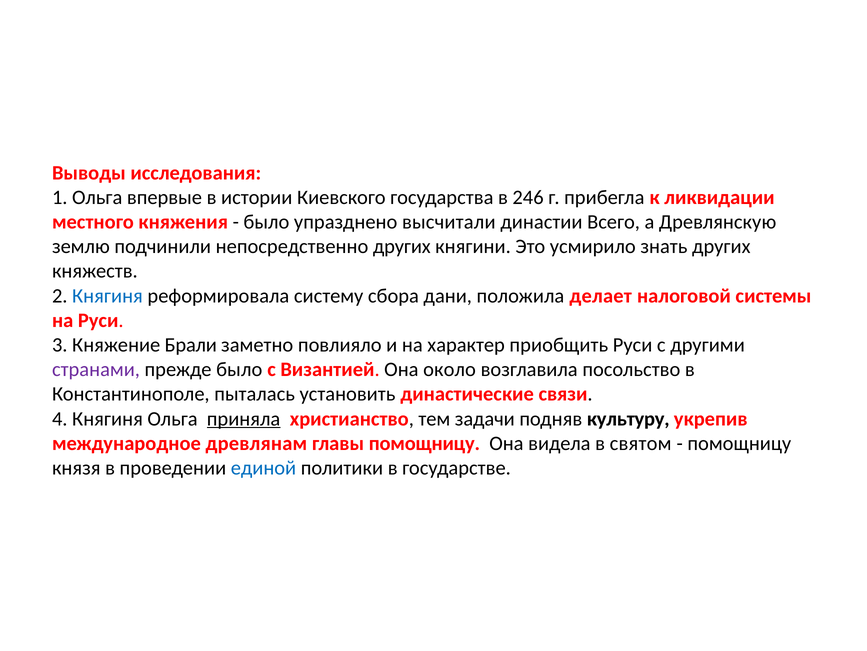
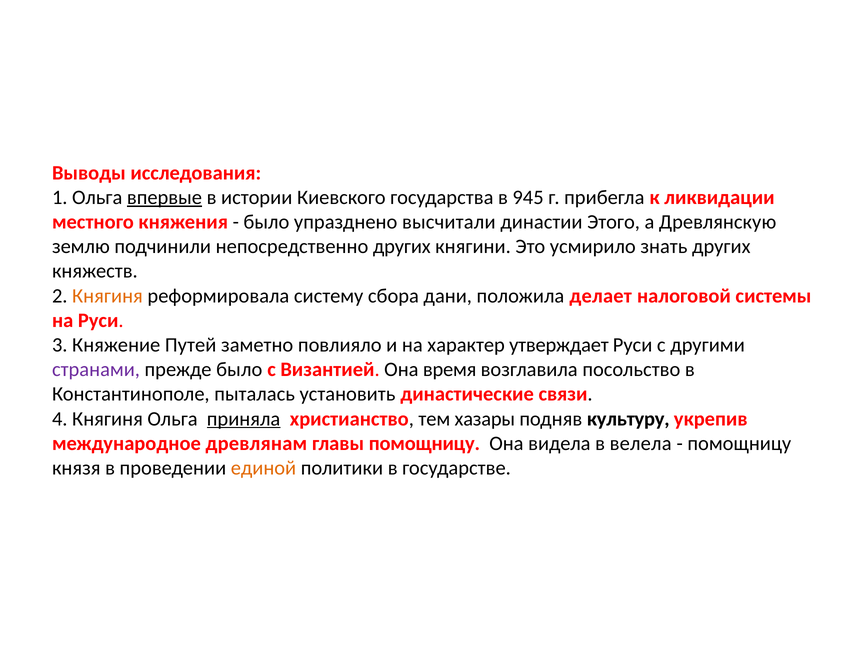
впервые underline: none -> present
246: 246 -> 945
Всего: Всего -> Этого
Княгиня at (107, 295) colour: blue -> orange
Брали: Брали -> Путей
приобщить: приобщить -> утверждает
около: около -> время
задачи: задачи -> хазары
святом: святом -> велела
единой colour: blue -> orange
